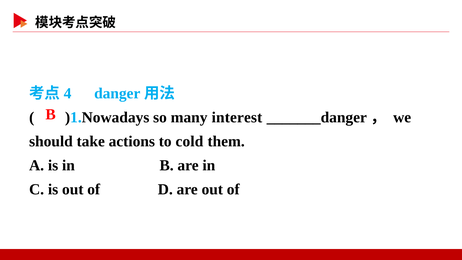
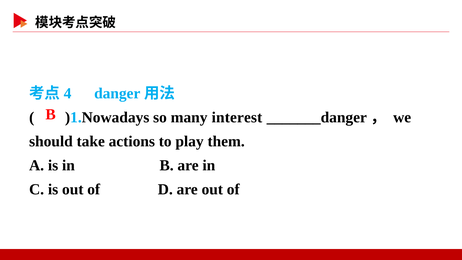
cold: cold -> play
